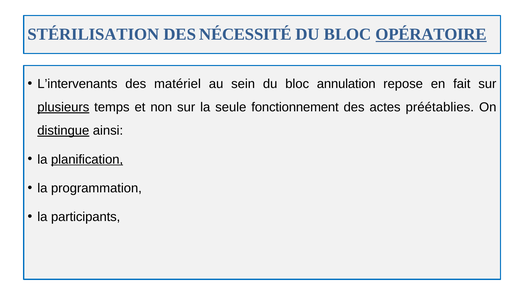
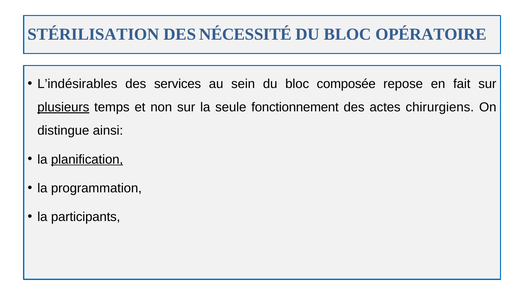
OPÉRATOIRE underline: present -> none
L’intervenants: L’intervenants -> L’indésirables
matériel: matériel -> services
annulation: annulation -> composée
préétablies: préétablies -> chirurgiens
distingue underline: present -> none
